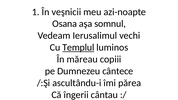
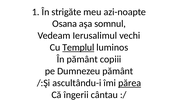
veşnicii: veşnicii -> strigăte
În măreau: măreau -> pământ
Dumnezeu cântece: cântece -> pământ
părea underline: none -> present
